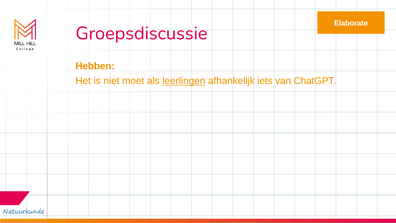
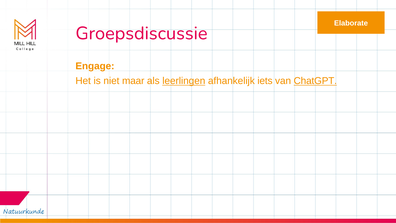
Hebben: Hebben -> Engage
moet: moet -> maar
ChatGPT underline: none -> present
